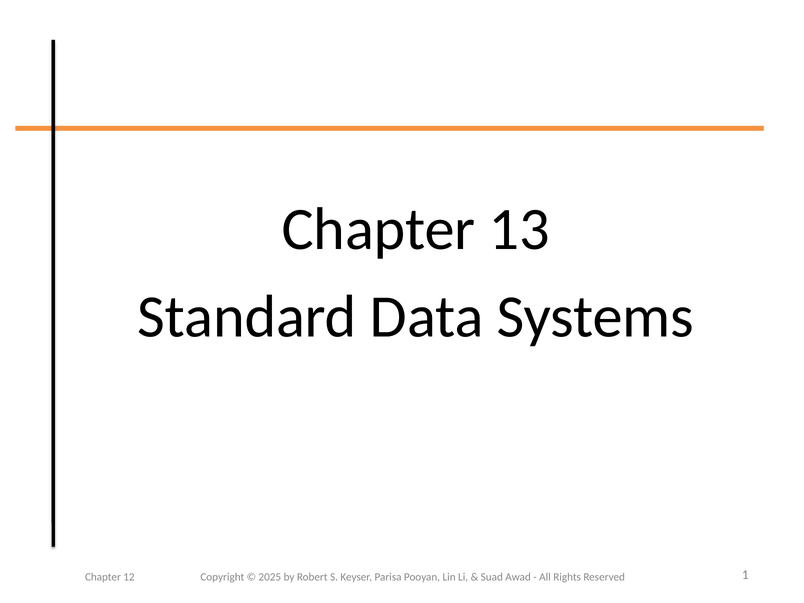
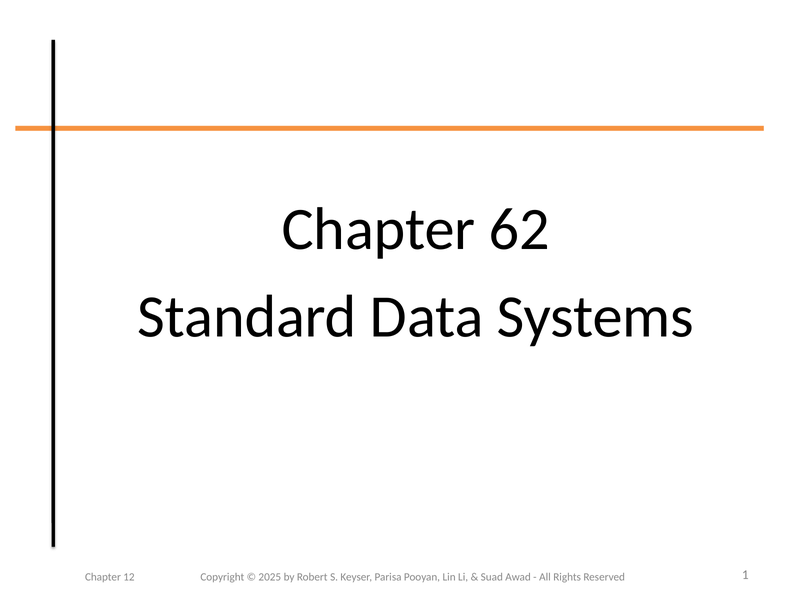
13: 13 -> 62
